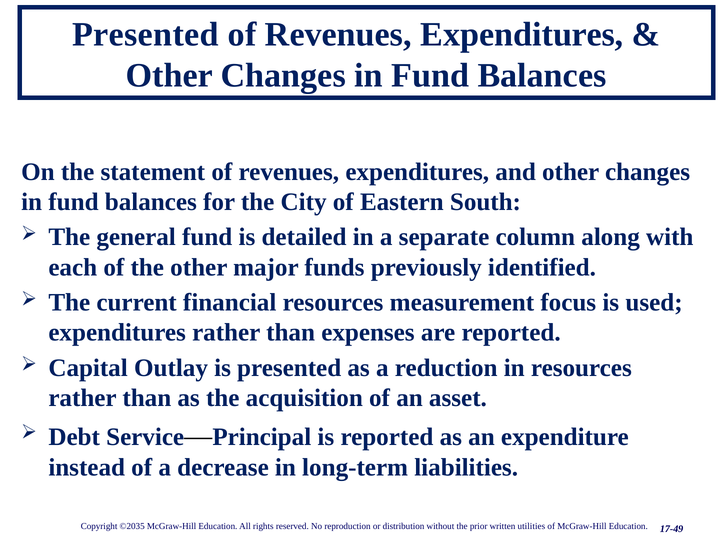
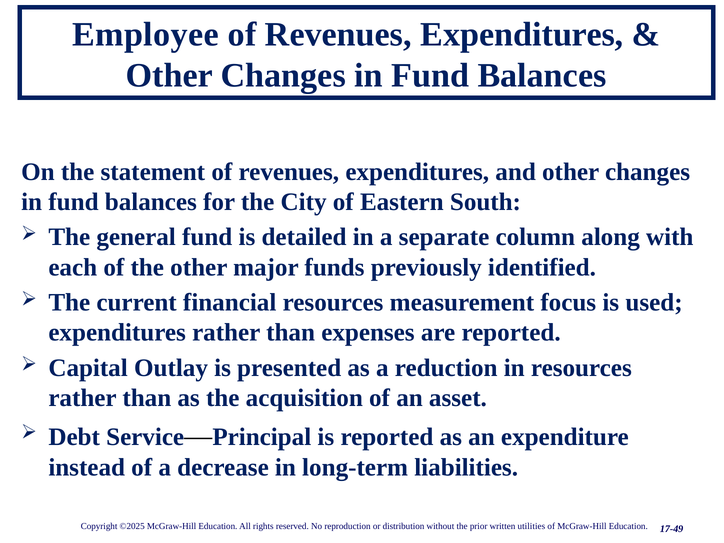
Presented at (145, 34): Presented -> Employee
©2035: ©2035 -> ©2025
